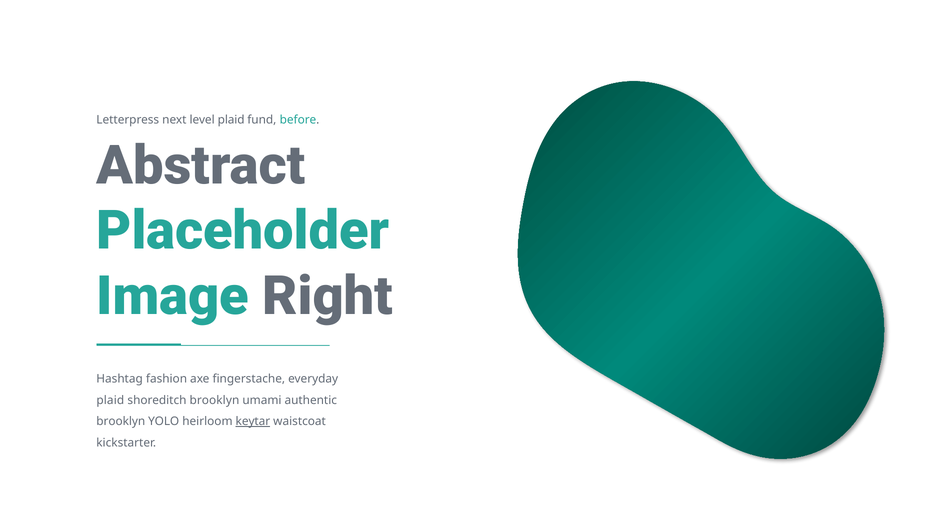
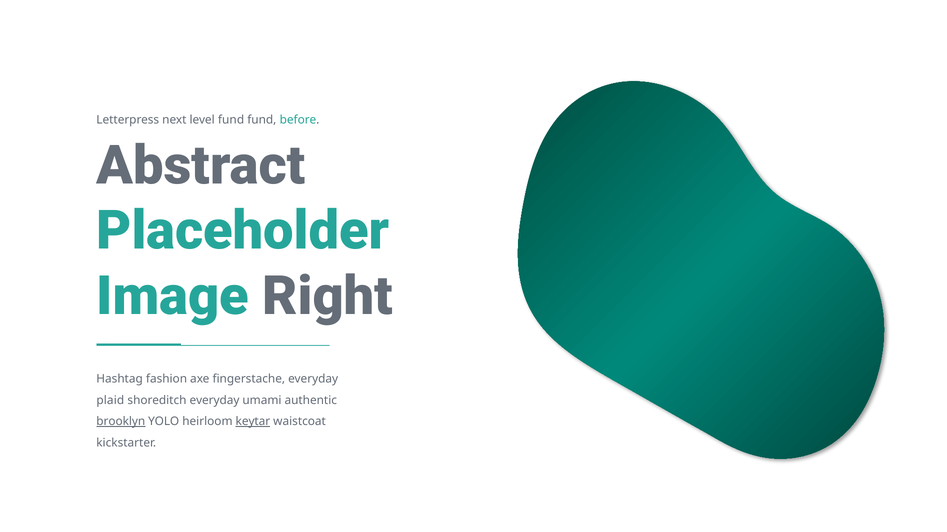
level plaid: plaid -> fund
shoreditch brooklyn: brooklyn -> everyday
brooklyn at (121, 422) underline: none -> present
